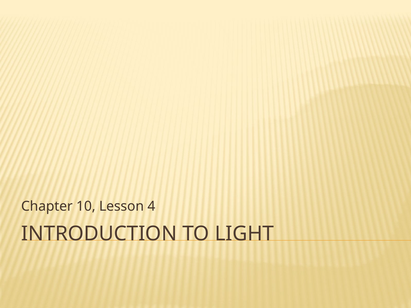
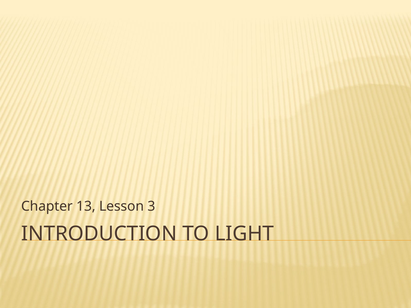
10: 10 -> 13
4: 4 -> 3
